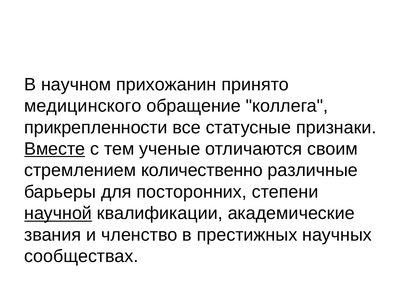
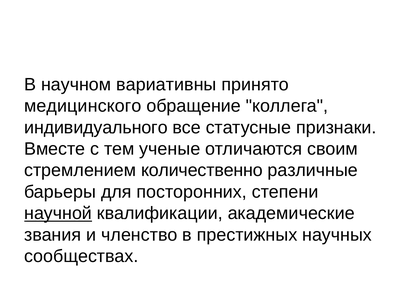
прихожанин: прихожанин -> вариативны
прикрепленности: прикрепленности -> индивидуального
Вместе underline: present -> none
